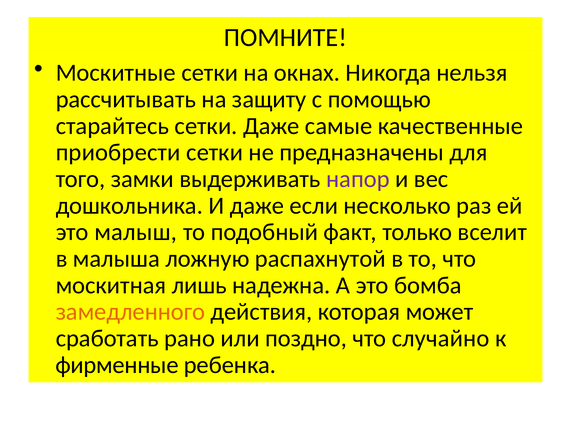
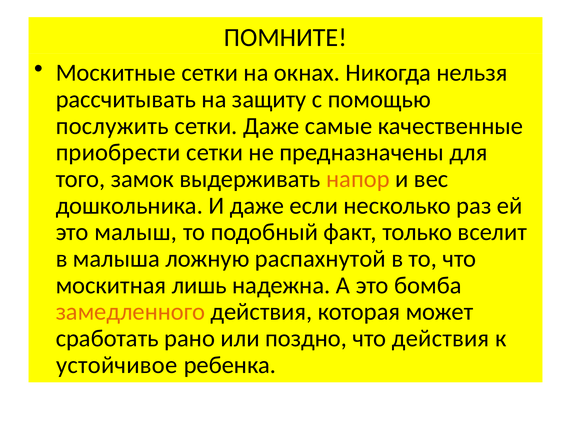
старайтесь: старайтесь -> послужить
замки: замки -> замок
напор colour: purple -> orange
что случайно: случайно -> действия
фирменные: фирменные -> устойчивое
